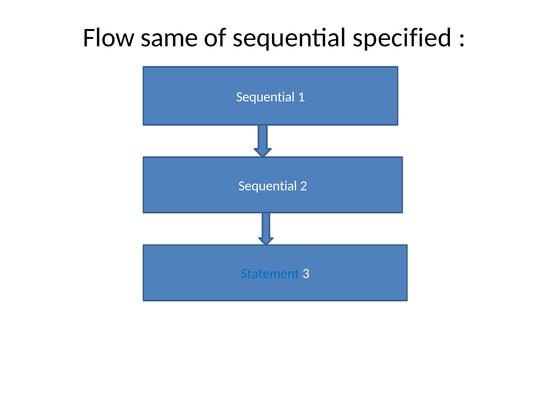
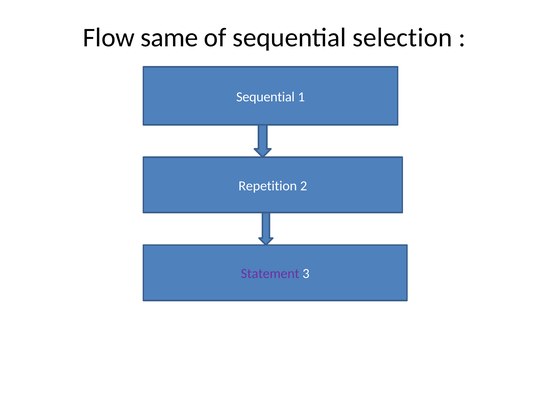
specified: specified -> selection
Sequential at (268, 186): Sequential -> Repetition
Statement colour: blue -> purple
